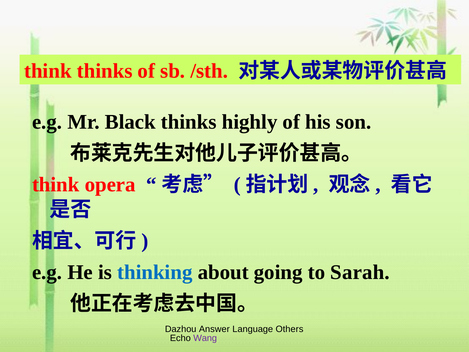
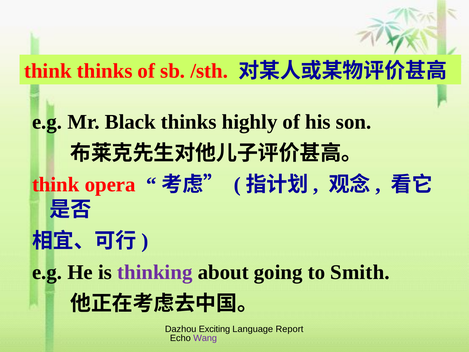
thinking colour: blue -> purple
Sarah: Sarah -> Smith
Answer: Answer -> Exciting
Others: Others -> Report
